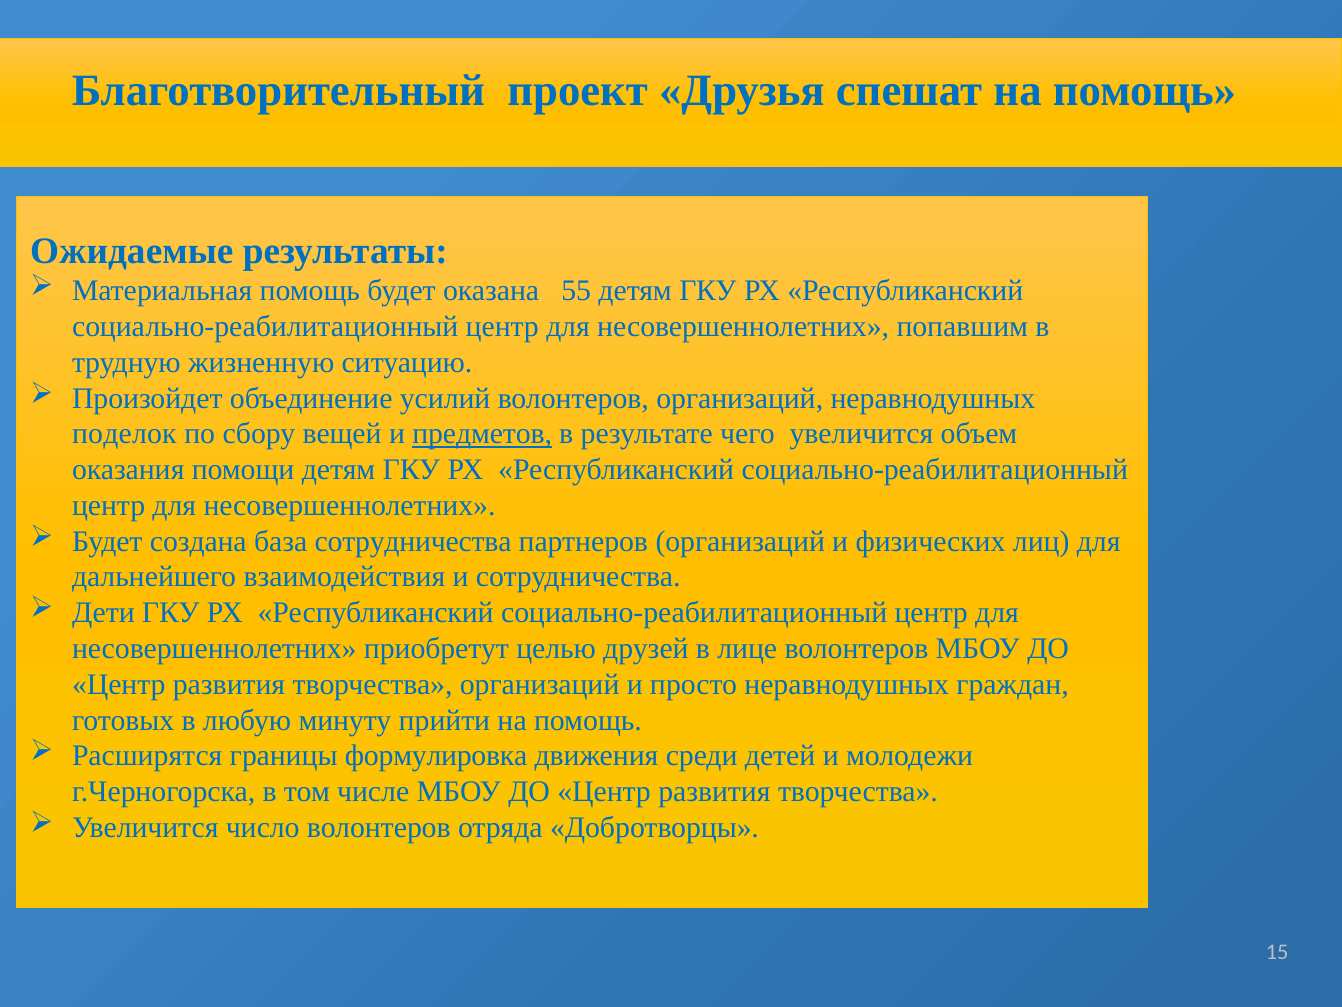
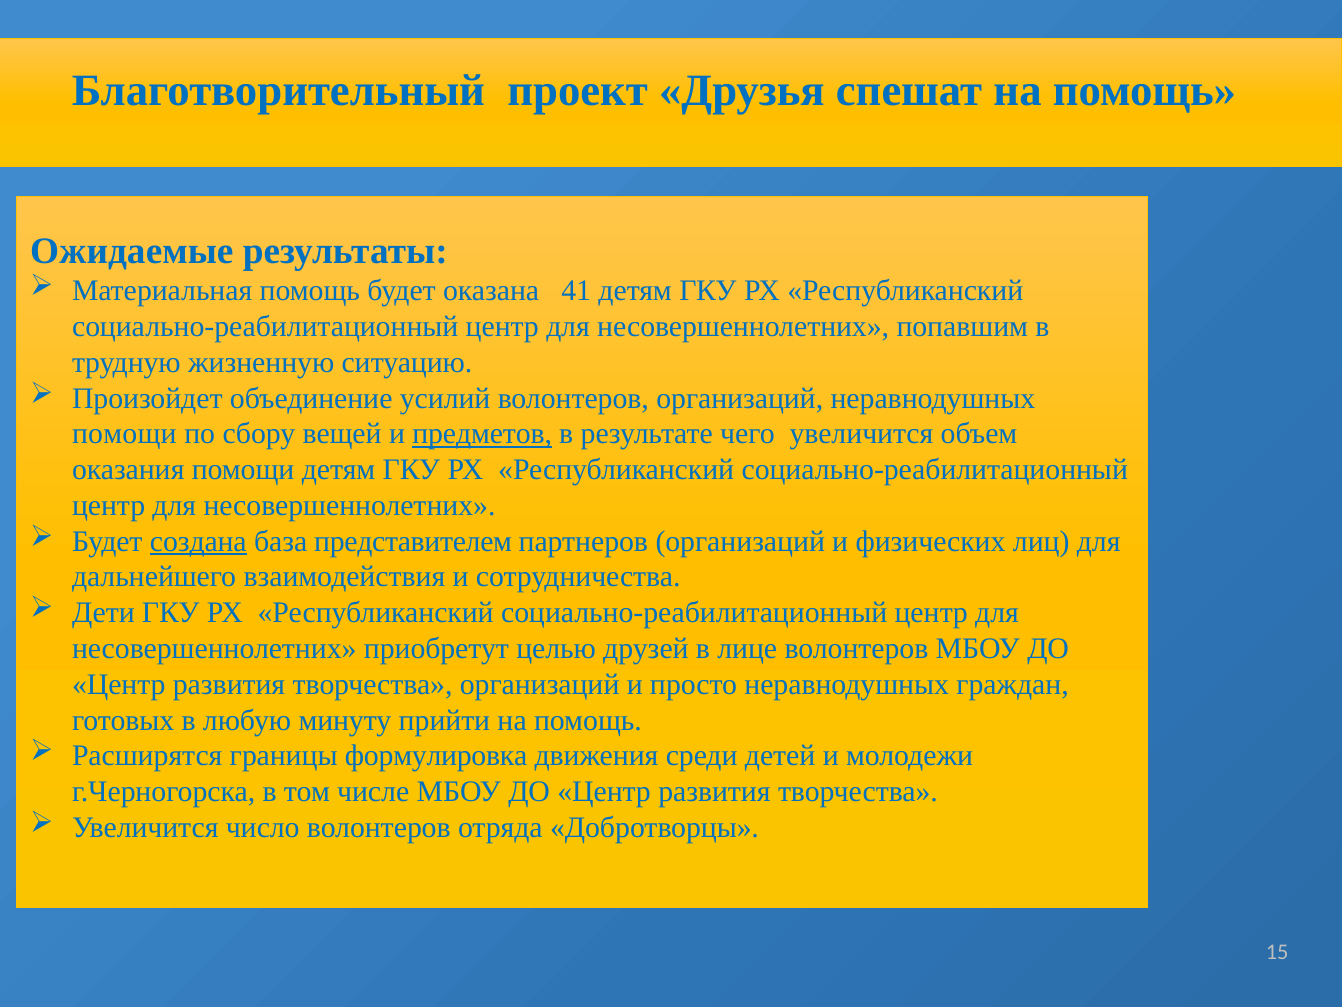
55: 55 -> 41
поделок at (124, 434): поделок -> помощи
создана underline: none -> present
база сотрудничества: сотрудничества -> представителем
